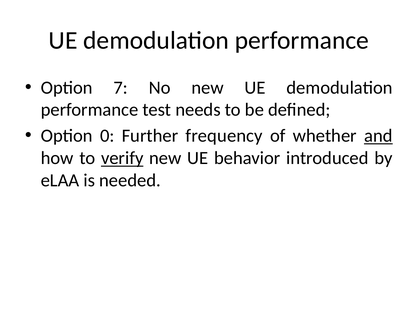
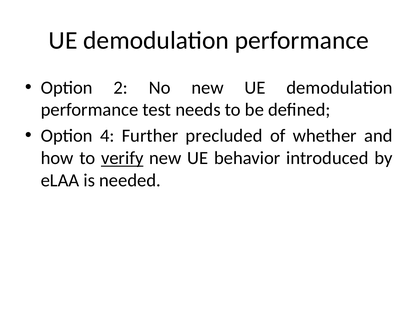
7: 7 -> 2
0: 0 -> 4
frequency: frequency -> precluded
and underline: present -> none
